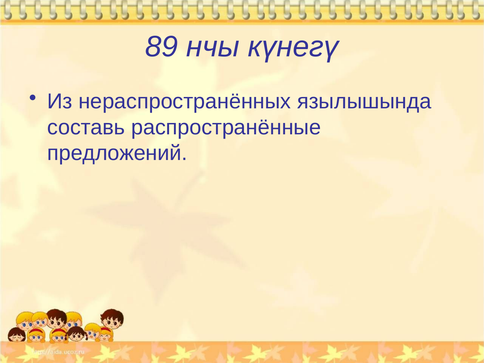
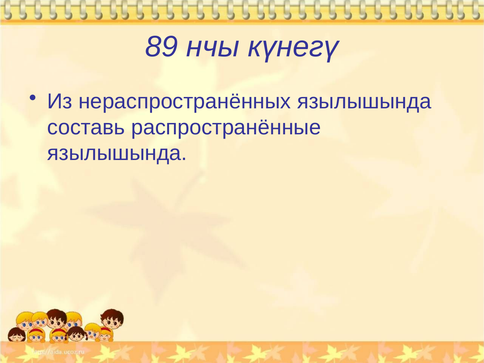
предложений at (117, 153): предложений -> язылышында
